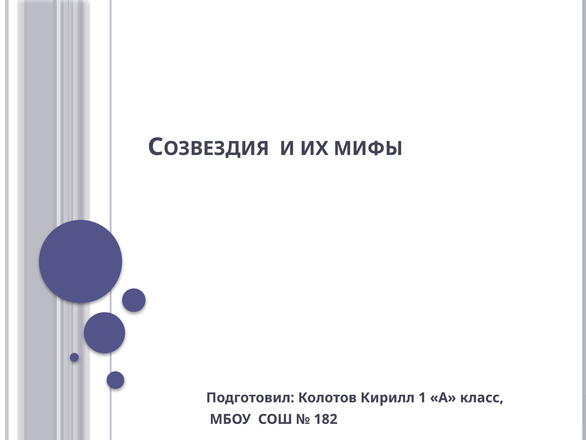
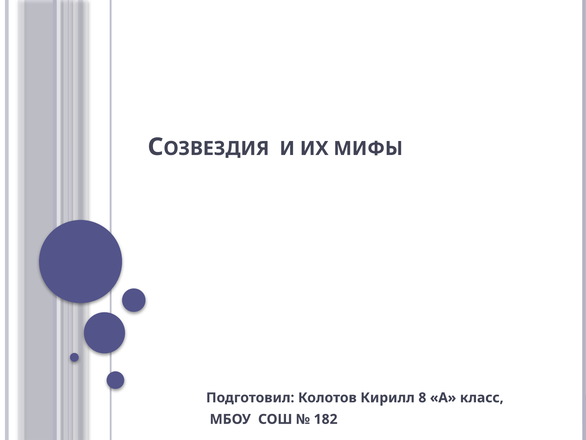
1: 1 -> 8
